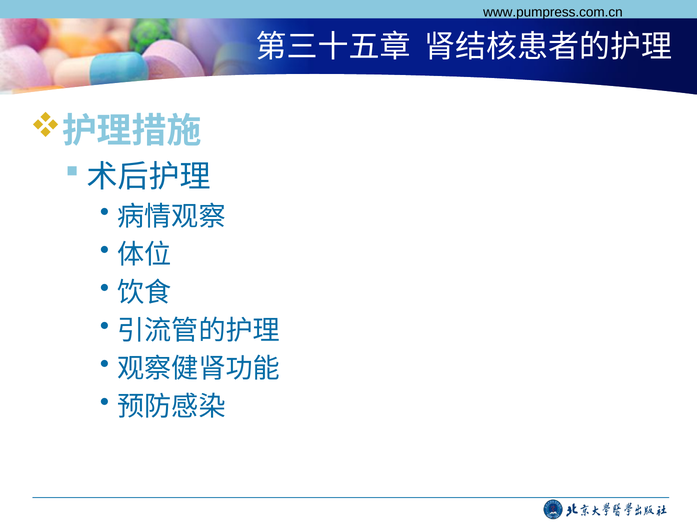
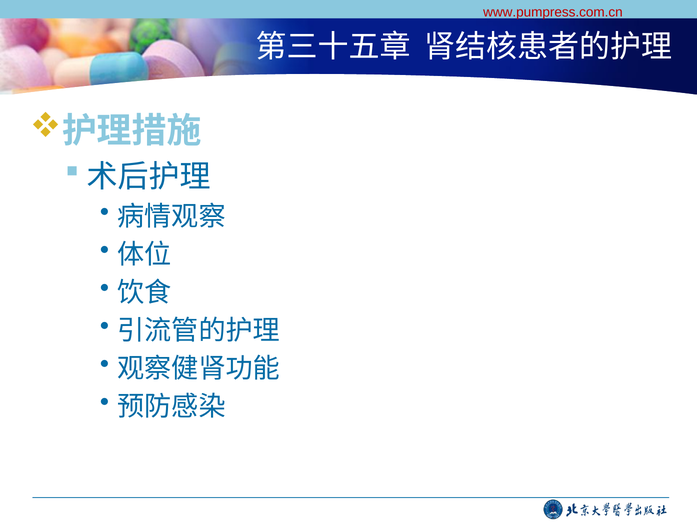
www.pumpress.com.cn colour: black -> red
